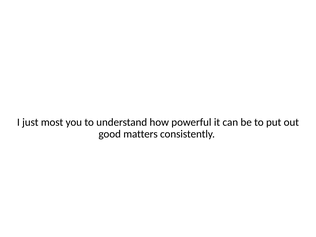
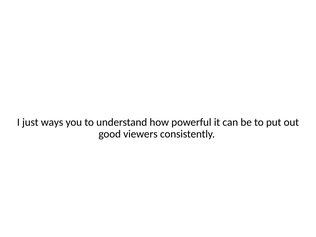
most: most -> ways
matters: matters -> viewers
